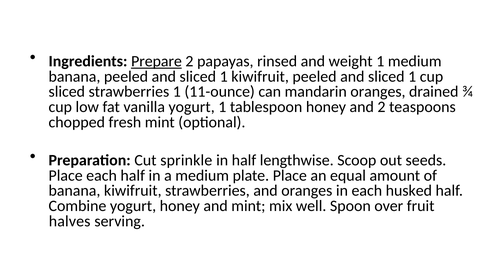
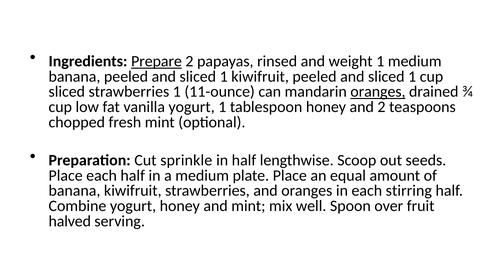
oranges at (378, 92) underline: none -> present
husked: husked -> stirring
halves: halves -> halved
